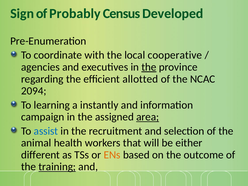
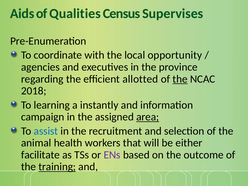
Sign: Sign -> Aids
Probably: Probably -> Qualities
Developed: Developed -> Supervises
cooperative: cooperative -> opportunity
the at (149, 67) underline: present -> none
the at (180, 79) underline: none -> present
2094: 2094 -> 2018
different: different -> facilitate
ENs colour: orange -> purple
